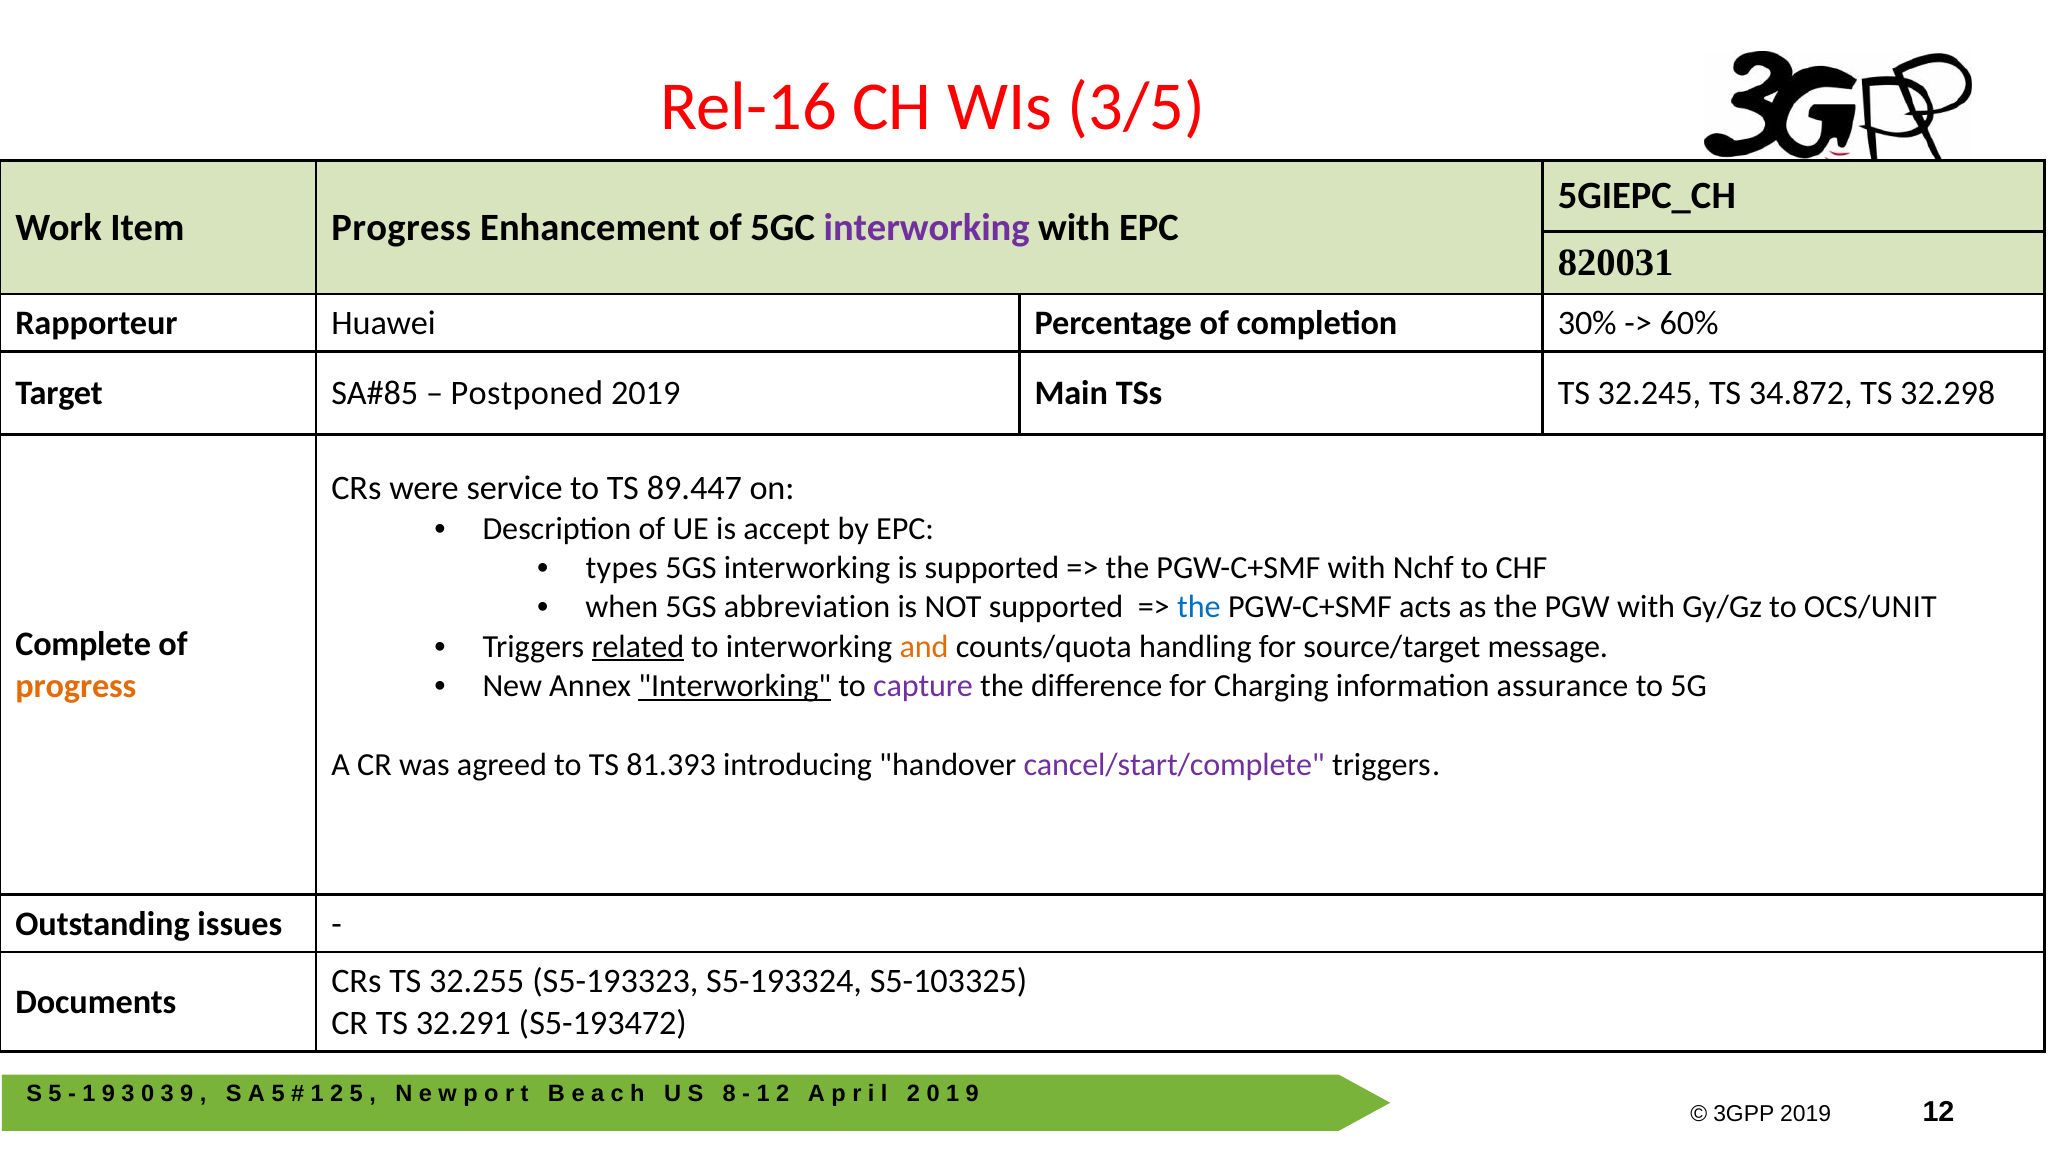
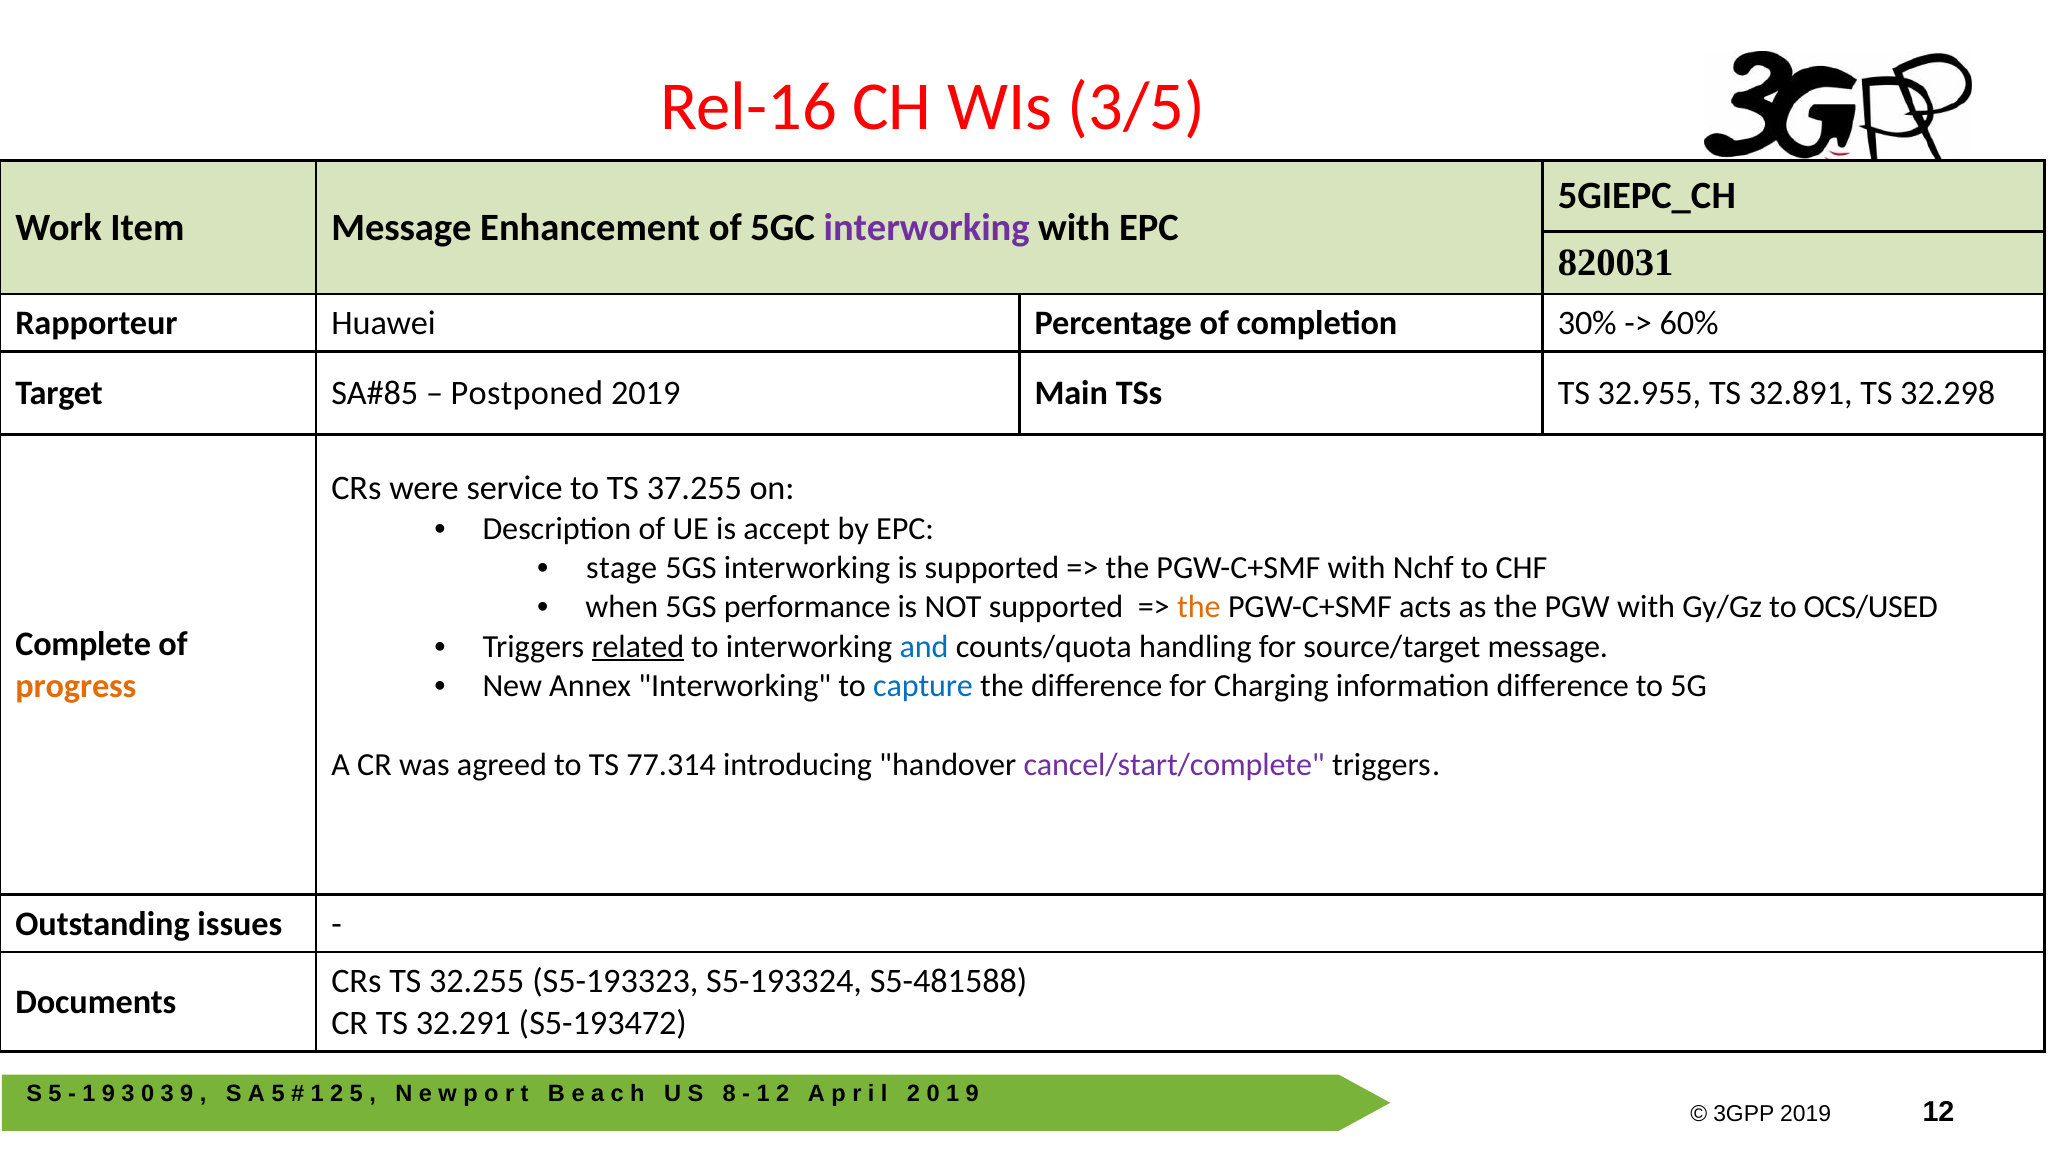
Item Progress: Progress -> Message
32.245: 32.245 -> 32.955
34.872: 34.872 -> 32.891
89.447: 89.447 -> 37.255
types: types -> stage
abbreviation: abbreviation -> performance
the at (1199, 607) colour: blue -> orange
OCS/UNIT: OCS/UNIT -> OCS/USED
and colour: orange -> blue
Interworking at (735, 686) underline: present -> none
capture colour: purple -> blue
information assurance: assurance -> difference
81.393: 81.393 -> 77.314
S5-103325: S5-103325 -> S5-481588
